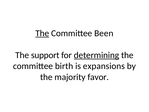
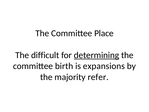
The at (42, 33) underline: present -> none
Been: Been -> Place
support: support -> difficult
favor: favor -> refer
